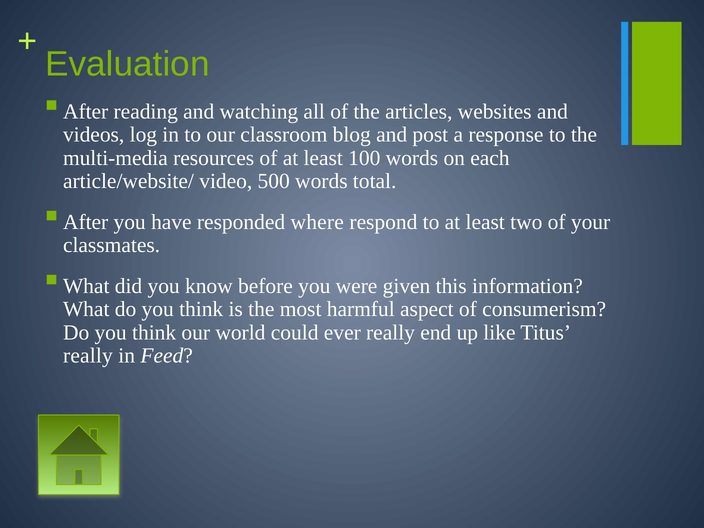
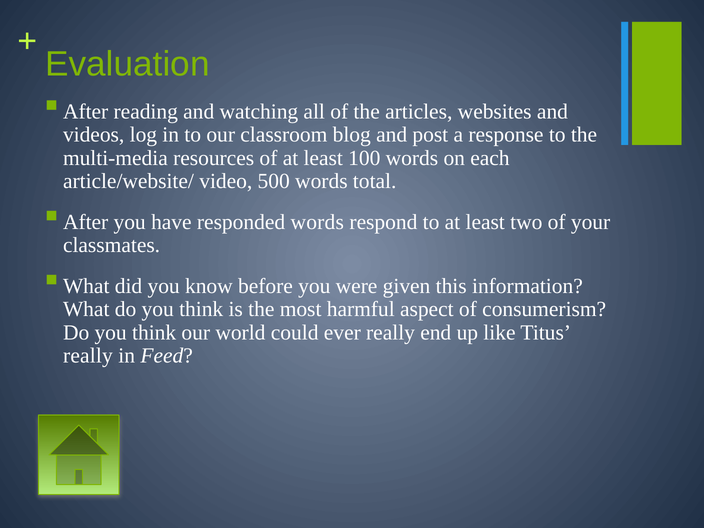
responded where: where -> words
